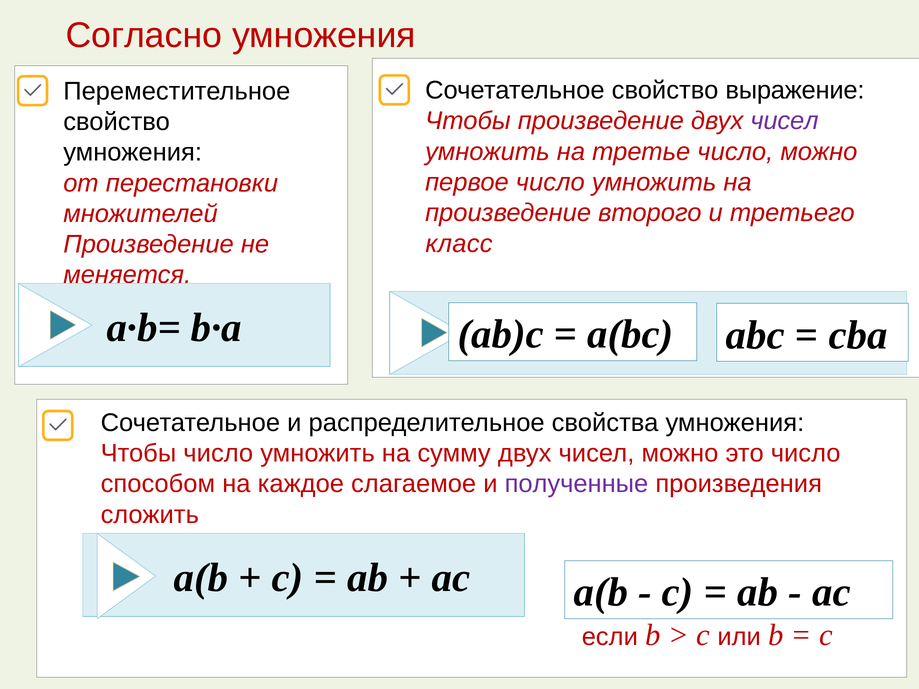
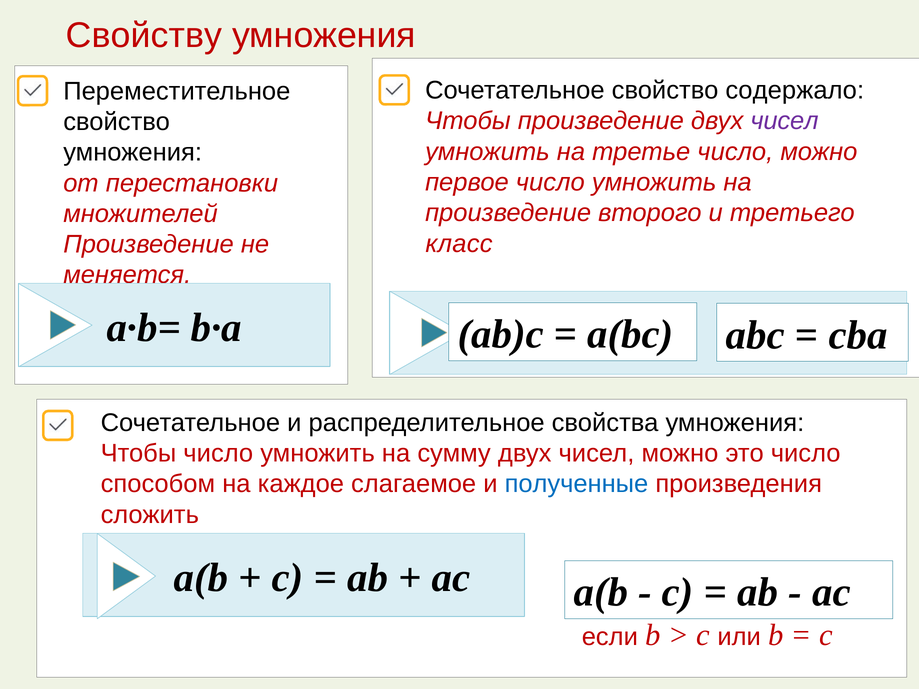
Согласно: Согласно -> Свойству
выражение: выражение -> содержало
полученные colour: purple -> blue
